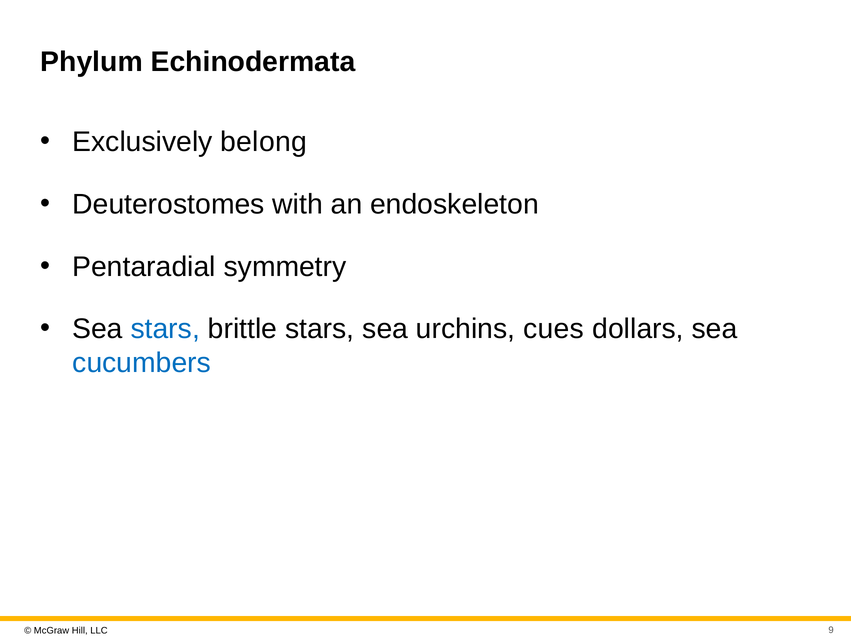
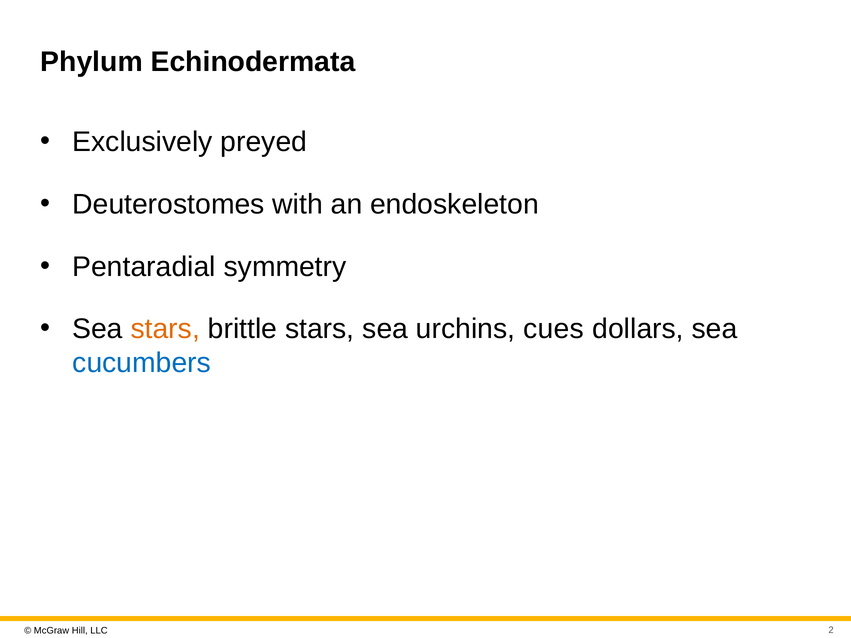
belong: belong -> preyed
stars at (165, 329) colour: blue -> orange
9: 9 -> 2
